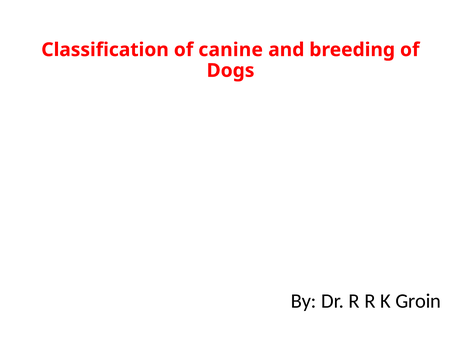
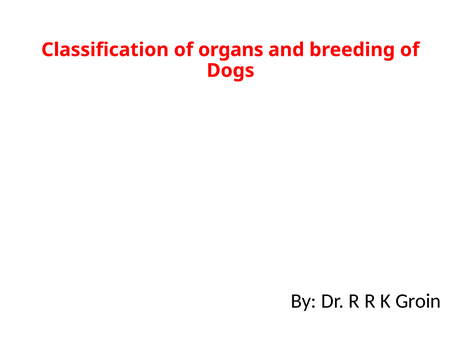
canine: canine -> organs
